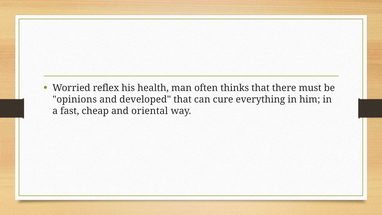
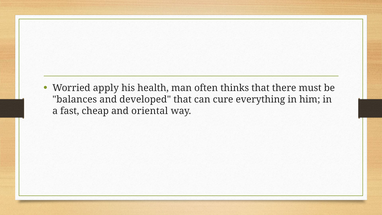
reflex: reflex -> apply
opinions: opinions -> balances
